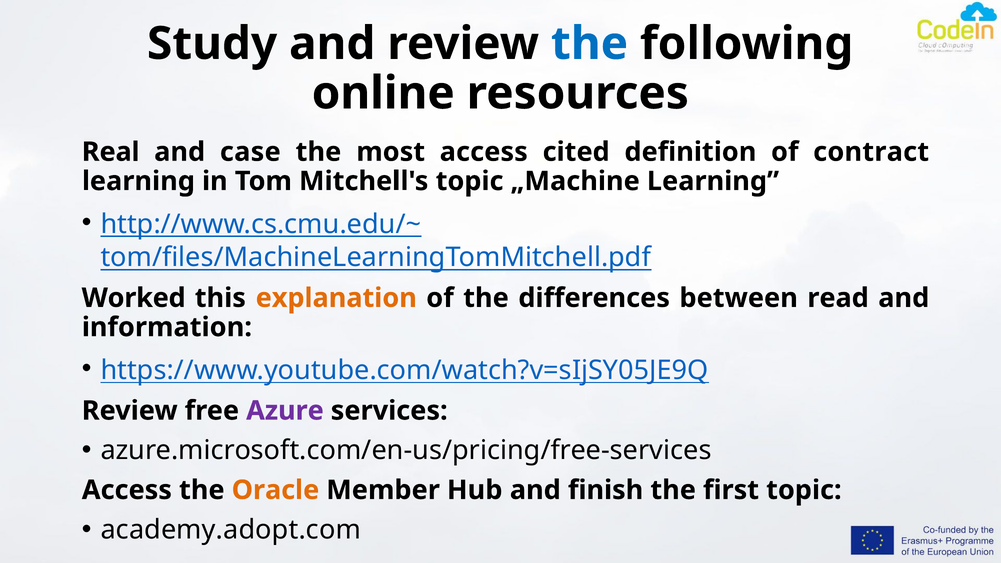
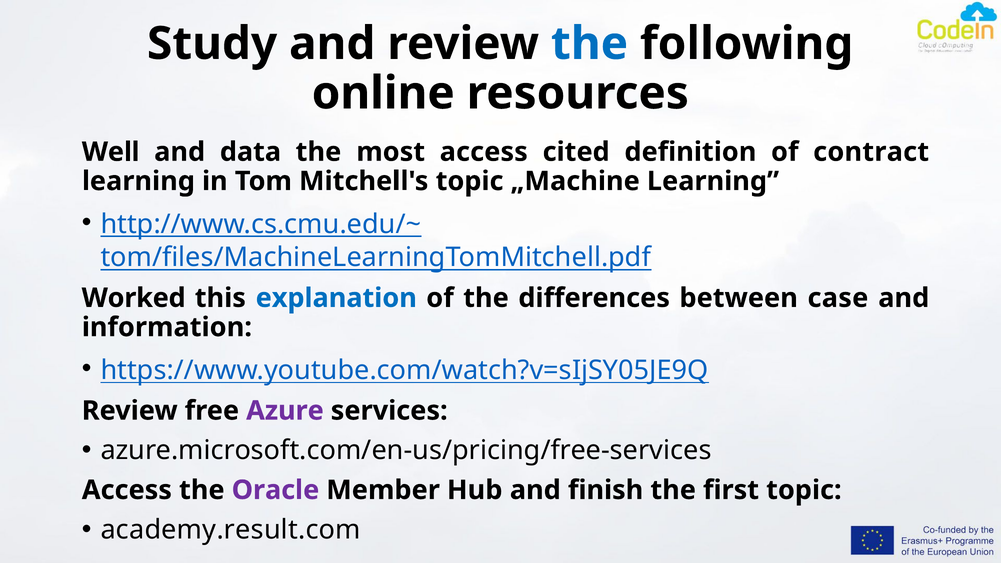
Real: Real -> Well
case: case -> data
explanation colour: orange -> blue
read: read -> case
Oracle colour: orange -> purple
academy.adopt.com: academy.adopt.com -> academy.result.com
